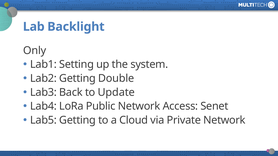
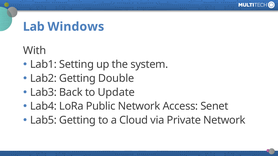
Backlight: Backlight -> Windows
Only: Only -> With
